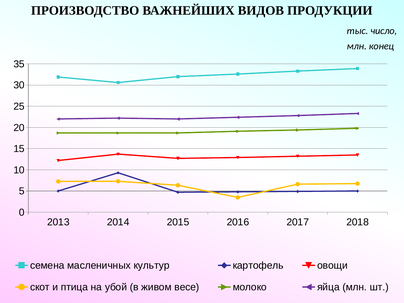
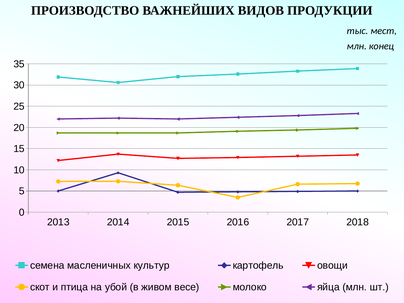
число: число -> мест
